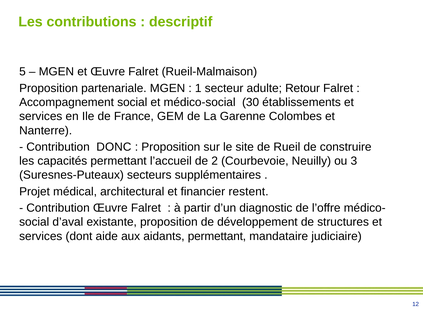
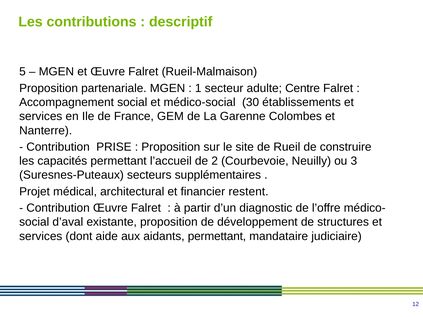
Retour: Retour -> Centre
DONC: DONC -> PRISE
